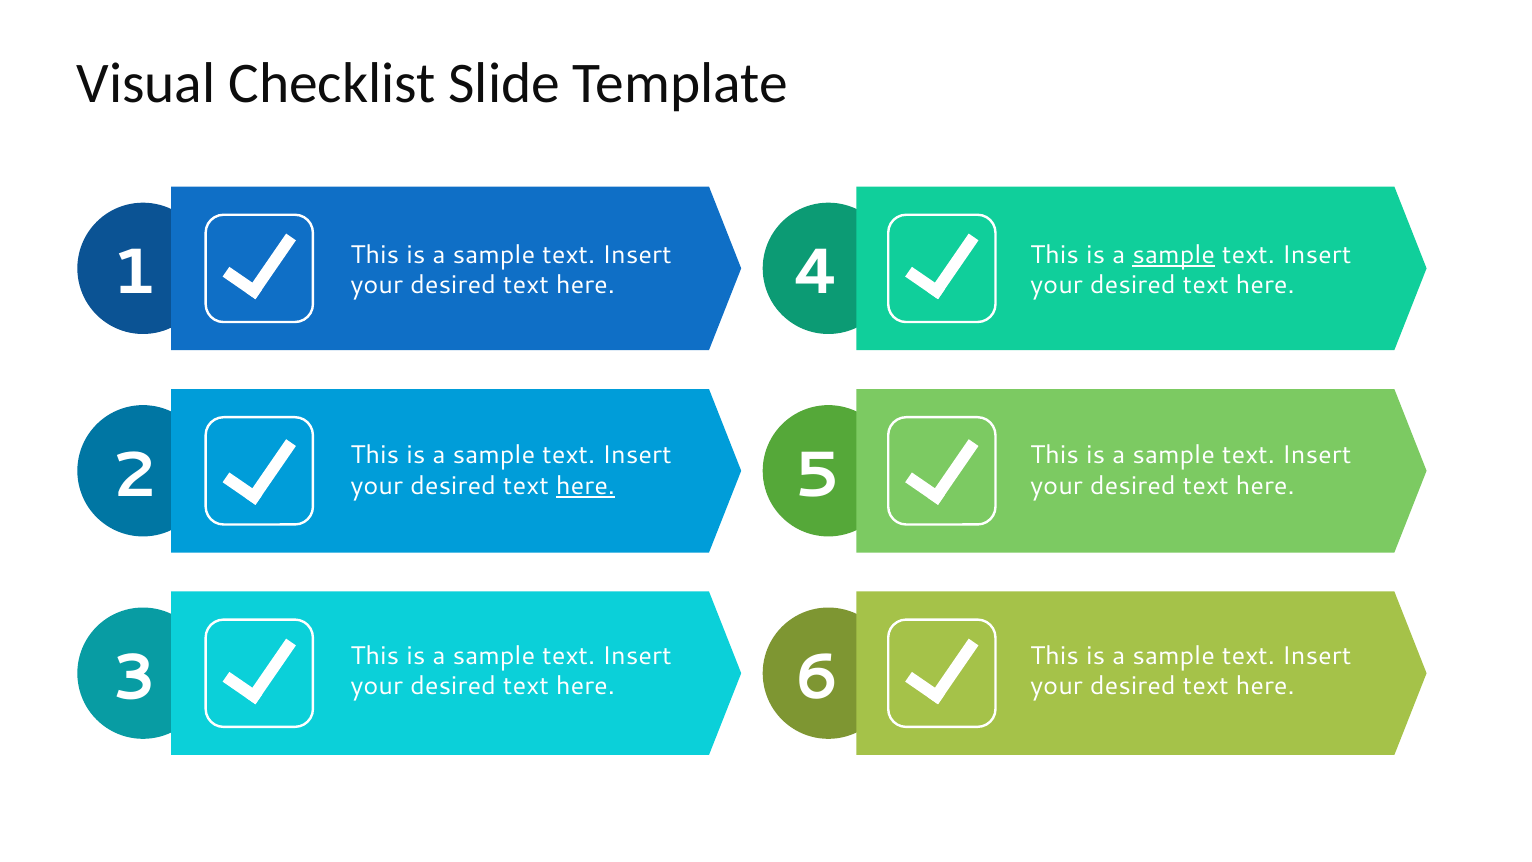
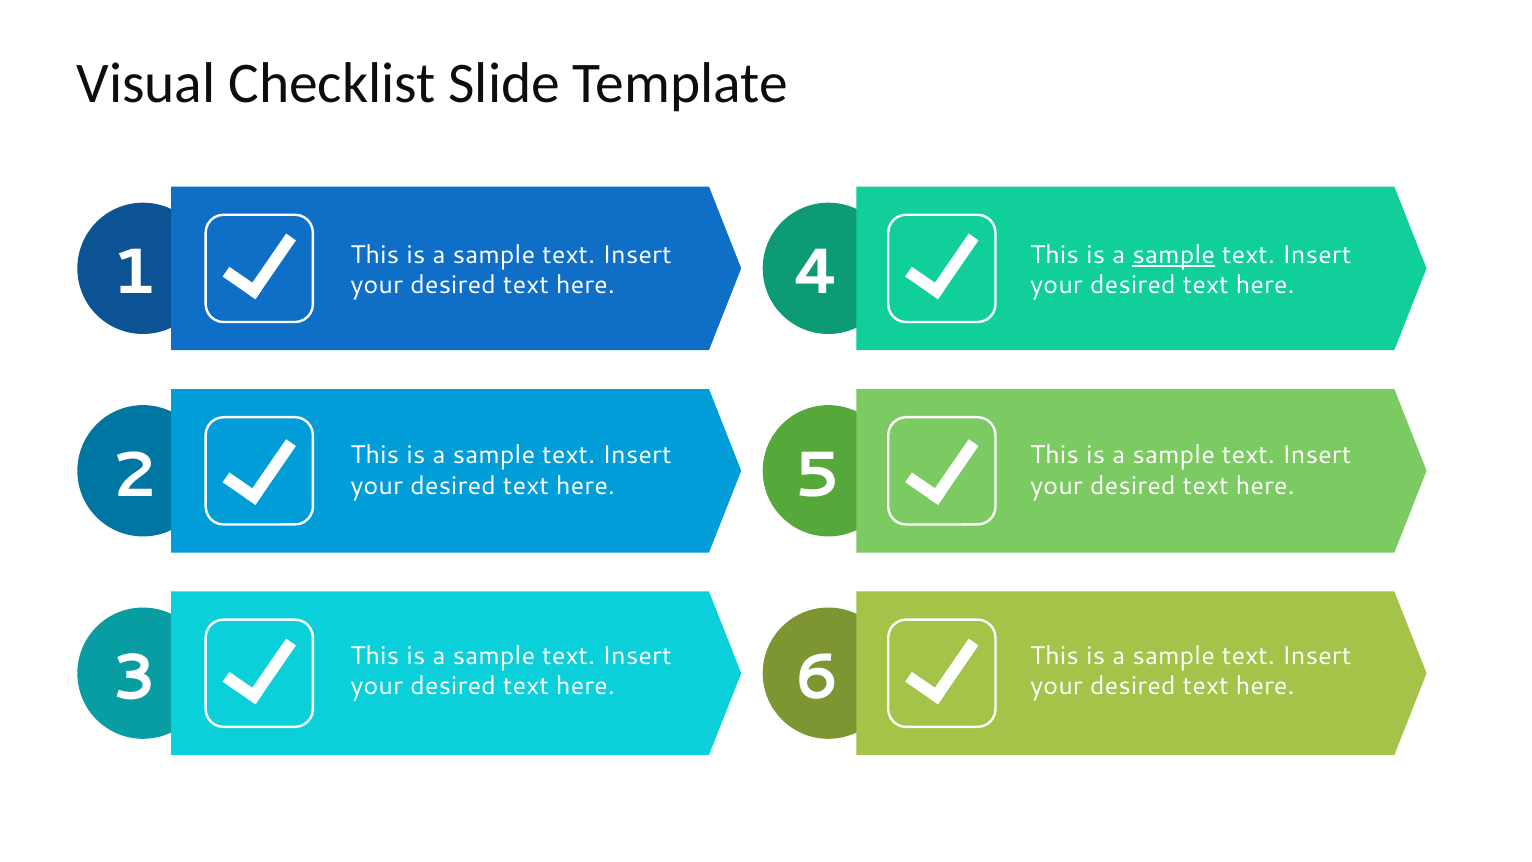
here at (585, 486) underline: present -> none
